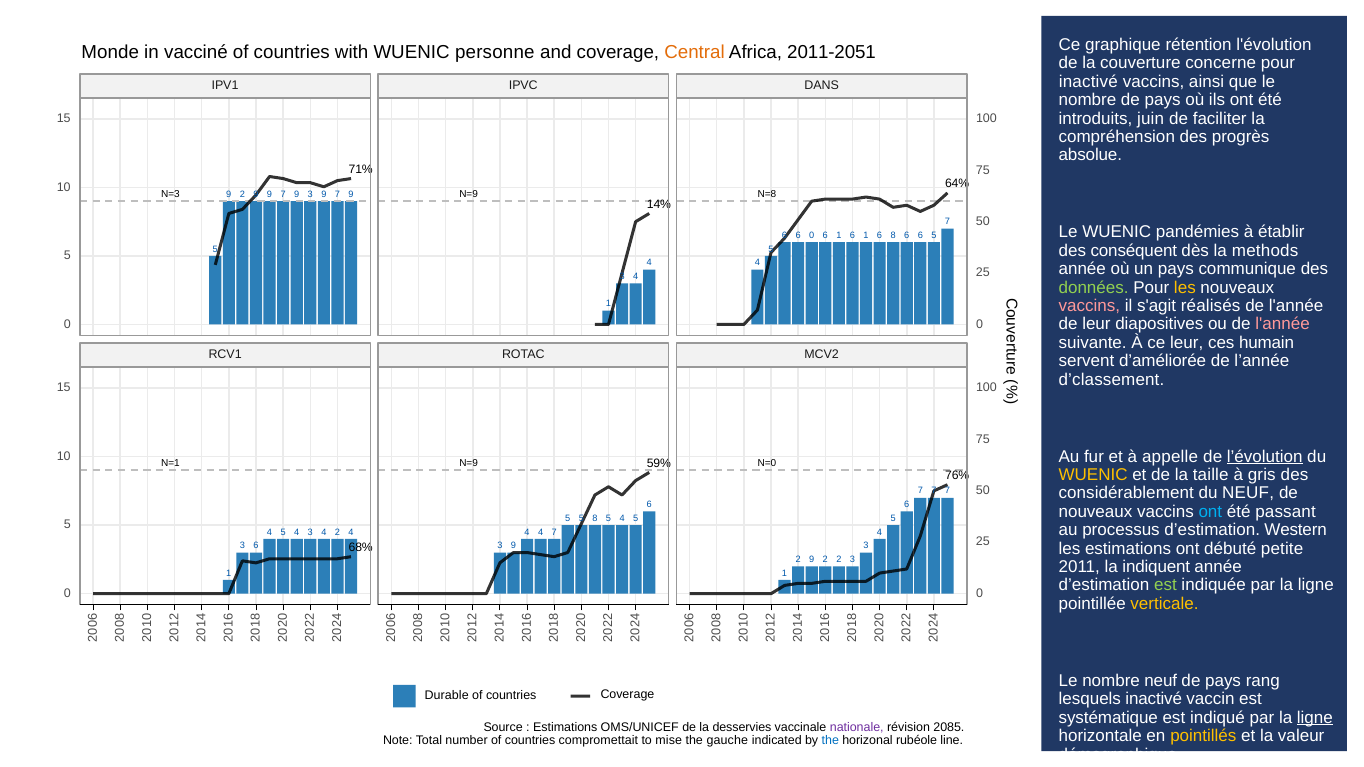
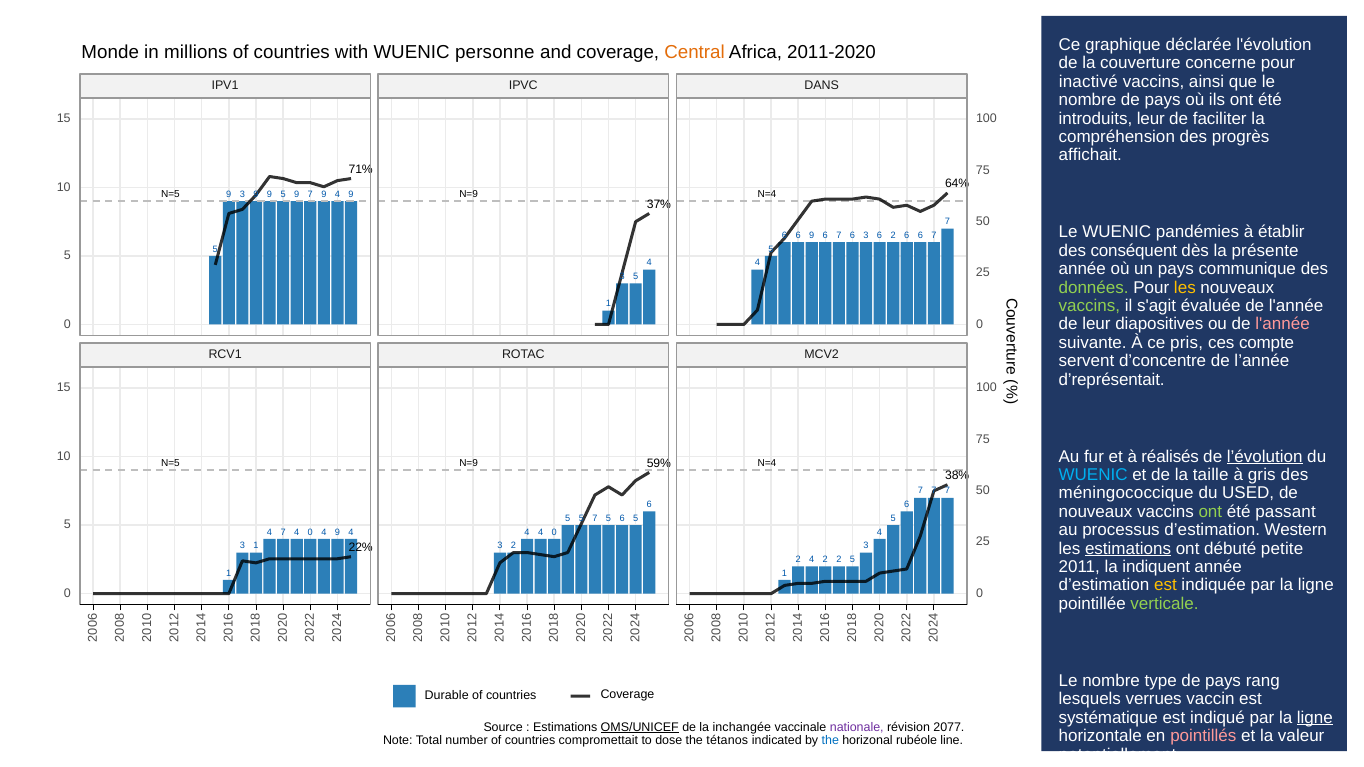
rétention: rétention -> déclarée
vacciné: vacciné -> millions
2011-2051: 2011-2051 -> 2011-2020
introduits juin: juin -> leur
absolue: absolue -> affichait
N=3 at (170, 194): N=3 -> N=5
N=8 at (767, 194): N=8 -> N=4
2 at (242, 194): 2 -> 3
9 9 7: 7 -> 5
9 3: 3 -> 7
7 at (337, 194): 7 -> 4
14%: 14% -> 37%
6 0: 0 -> 9
1 at (839, 235): 1 -> 7
1 at (866, 235): 1 -> 3
8 at (893, 235): 8 -> 2
6 6 5: 5 -> 7
methods: methods -> présente
4 at (636, 277): 4 -> 5
vaccins at (1089, 306) colour: pink -> light green
réalisés: réalisés -> évaluée
ce leur: leur -> pris
humain: humain -> compte
d’améliorée: d’améliorée -> d’concentre
d’classement: d’classement -> d’représentait
appelle: appelle -> réalisés
N=1 at (170, 464): N=1 -> N=5
N=0 at (767, 464): N=0 -> N=4
WUENIC at (1093, 475) colour: yellow -> light blue
76%: 76% -> 38%
considérablement: considérablement -> méningococcique
du NEUF: NEUF -> USED
ont at (1210, 512) colour: light blue -> light green
5 8: 8 -> 7
4 at (622, 518): 4 -> 6
5 at (283, 532): 5 -> 7
3 at (310, 532): 3 -> 0
2 at (337, 532): 2 -> 9
4 4 7: 7 -> 0
estimations at (1128, 549) underline: none -> present
3 6: 6 -> 1
9 at (513, 546): 9 -> 2
68%: 68% -> 22%
9 at (812, 560): 9 -> 4
2 3: 3 -> 5
est at (1165, 586) colour: light green -> yellow
verticale colour: yellow -> light green
nombre neuf: neuf -> type
lesquels inactivé: inactivé -> verrues
OMS/UNICEF underline: none -> present
desservies: desservies -> inchangée
2085: 2085 -> 2077
pointillés colour: yellow -> pink
mise: mise -> dose
gauche: gauche -> tétanos
démographique: démographique -> potentiellement
